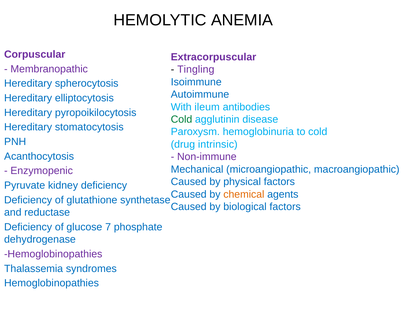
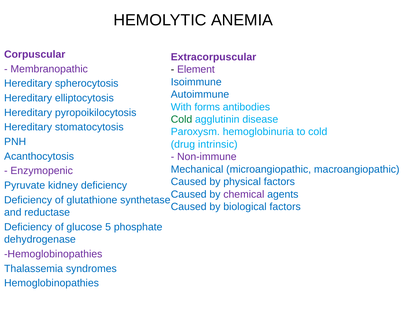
Tingling: Tingling -> Element
ileum: ileum -> forms
chemical colour: orange -> purple
7: 7 -> 5
